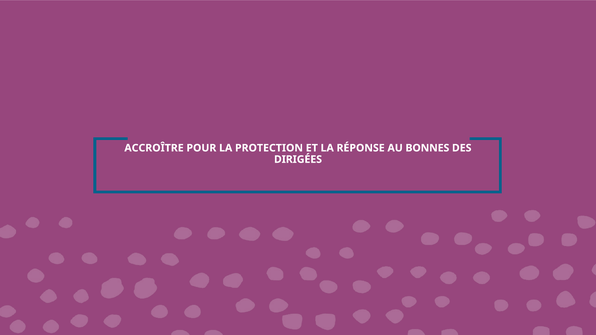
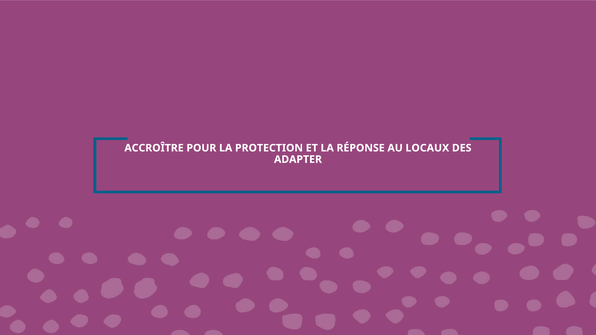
BONNES: BONNES -> LOCAUX
DIRIGÉES: DIRIGÉES -> ADAPTER
